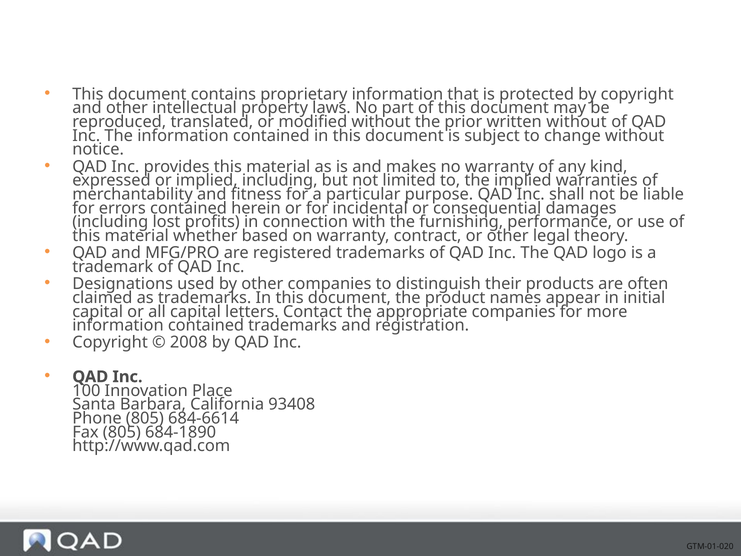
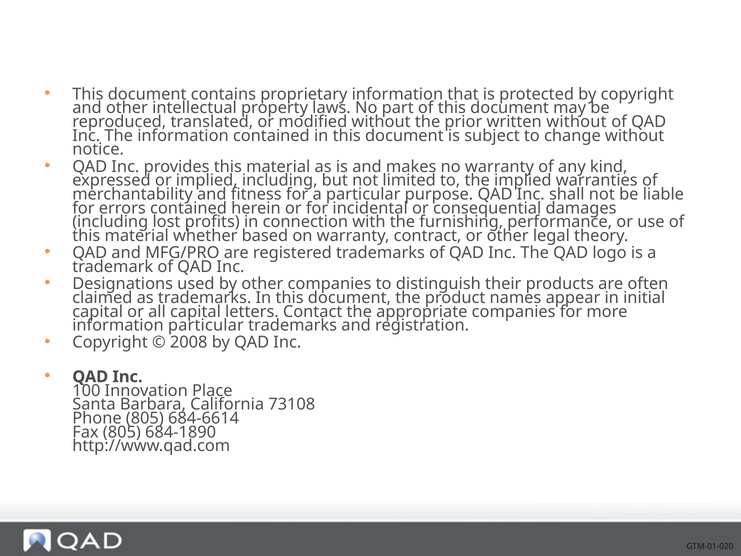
contained at (206, 325): contained -> particular
93408: 93408 -> 73108
